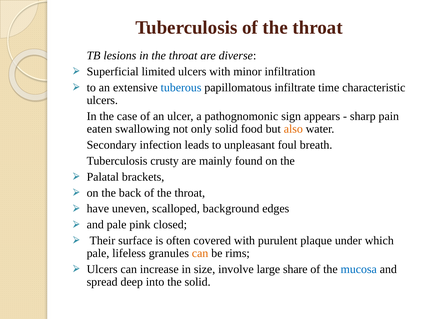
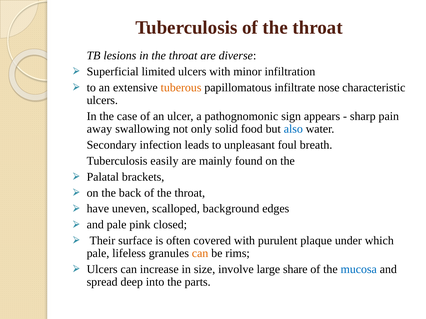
tuberous colour: blue -> orange
time: time -> nose
eaten: eaten -> away
also colour: orange -> blue
crusty: crusty -> easily
the solid: solid -> parts
